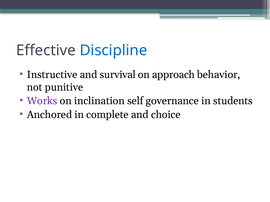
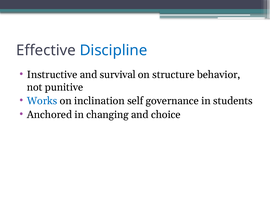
approach: approach -> structure
Works colour: purple -> blue
complete: complete -> changing
